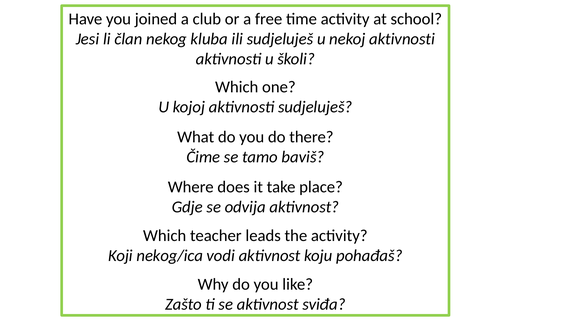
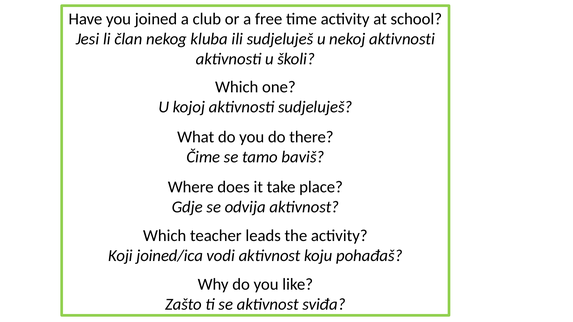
nekog/ica: nekog/ica -> joined/ica
